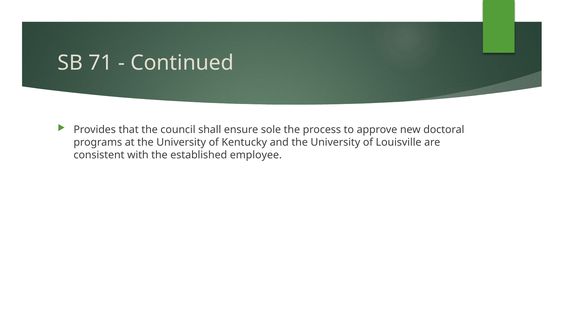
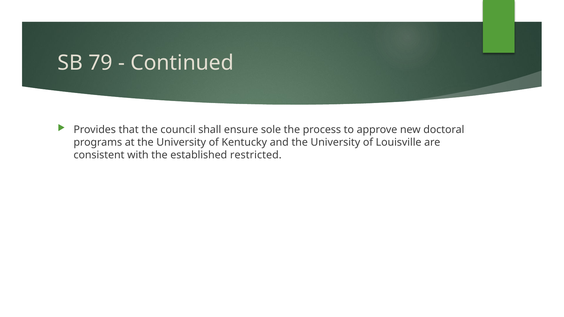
71: 71 -> 79
employee: employee -> restricted
